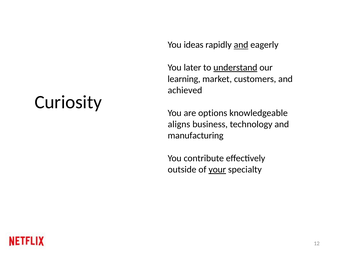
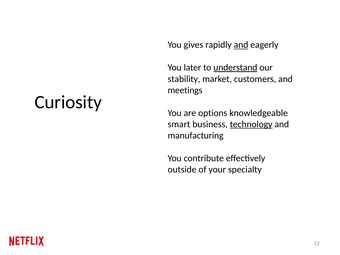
ideas: ideas -> gives
learning: learning -> stability
achieved: achieved -> meetings
aligns: aligns -> smart
technology underline: none -> present
your underline: present -> none
